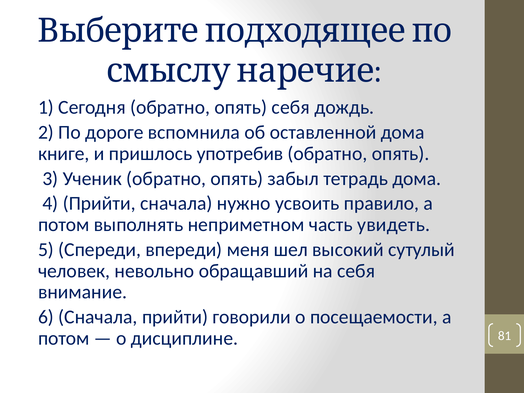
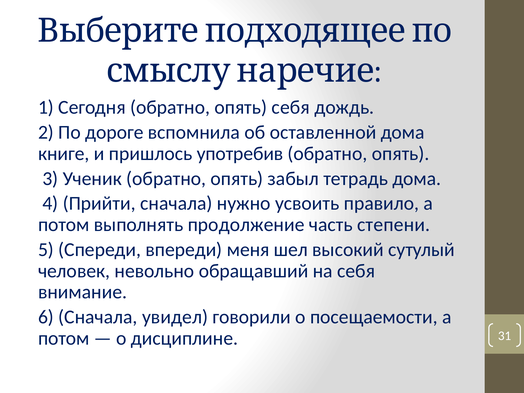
неприметном: неприметном -> продолжение
увидеть: увидеть -> степени
Сначала прийти: прийти -> увидел
81: 81 -> 31
